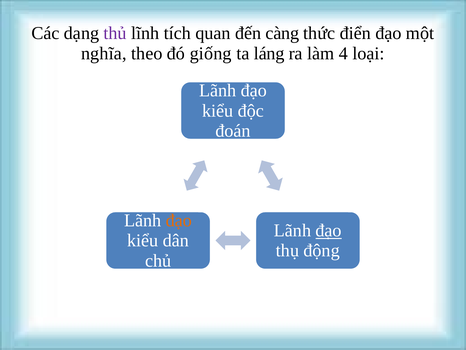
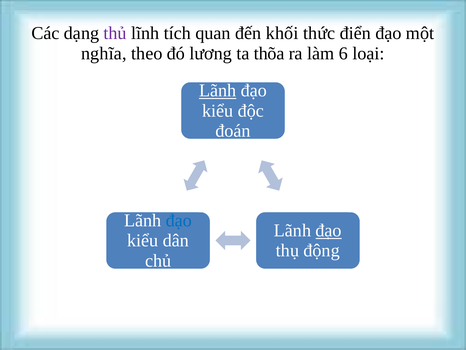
càng: càng -> khối
giống: giống -> lương
láng: láng -> thõa
4: 4 -> 6
Lãnh at (218, 90) underline: none -> present
đạo at (179, 220) colour: orange -> blue
